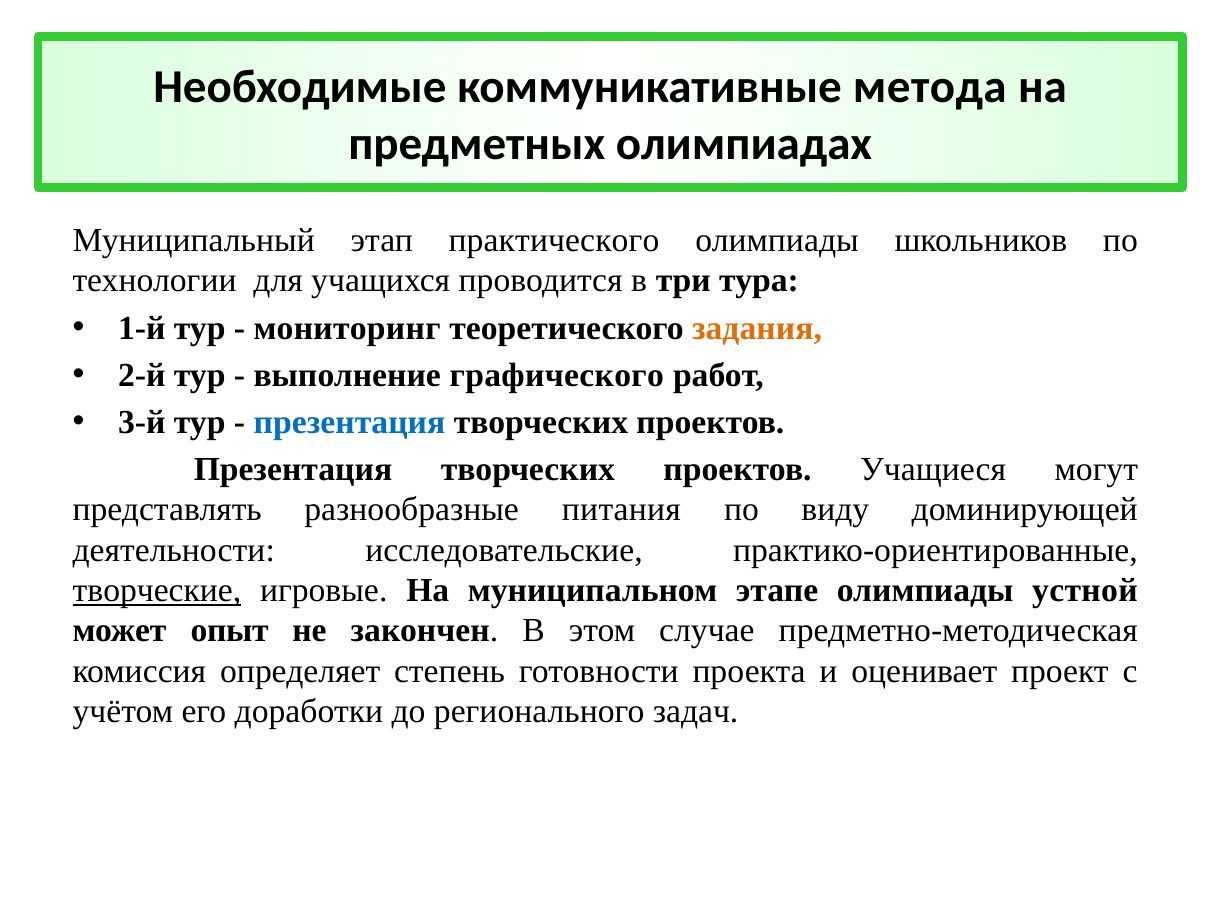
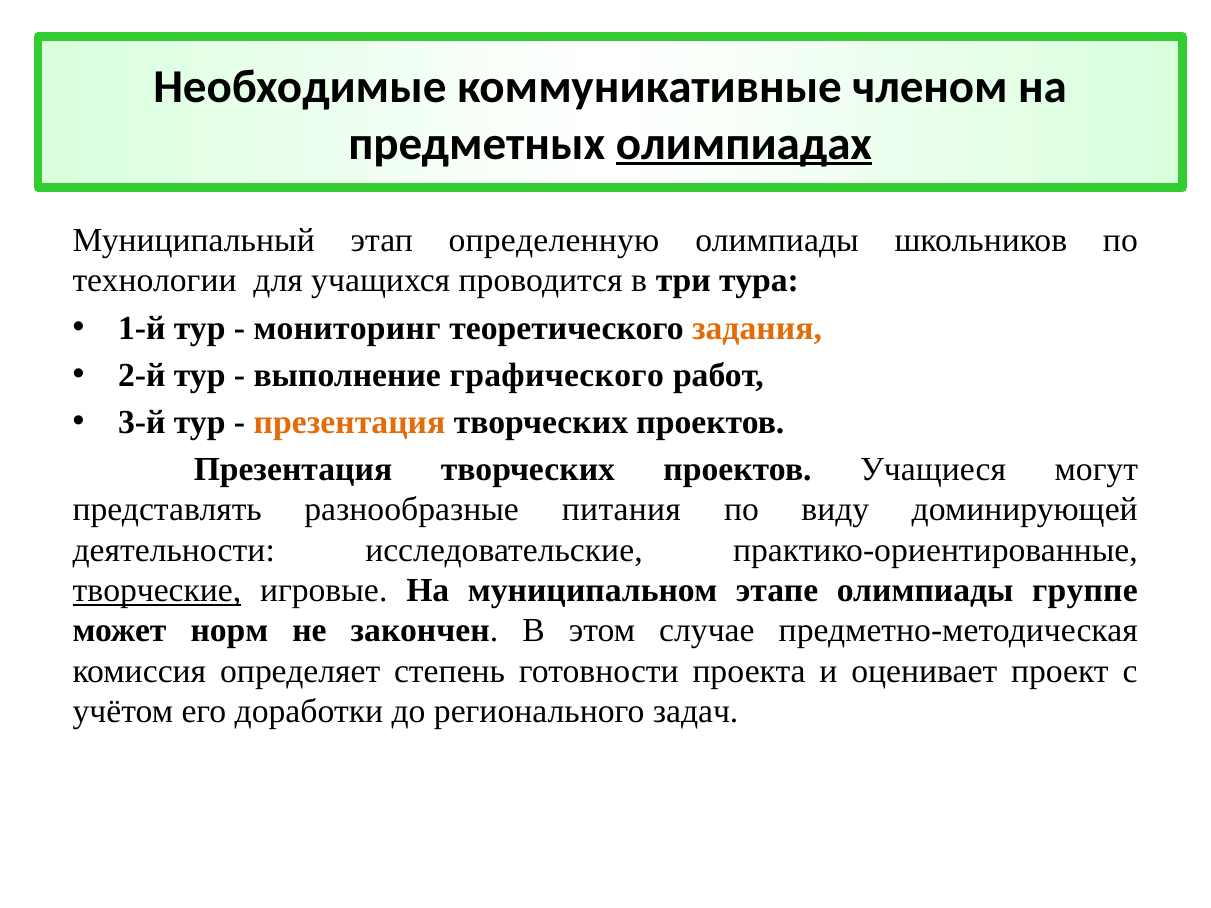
метода: метода -> членом
олимпиадах underline: none -> present
практического: практического -> определенную
презентация at (349, 422) colour: blue -> orange
устной: устной -> группе
опыт: опыт -> норм
